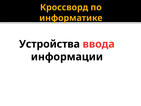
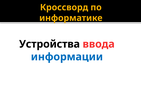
информации colour: black -> blue
